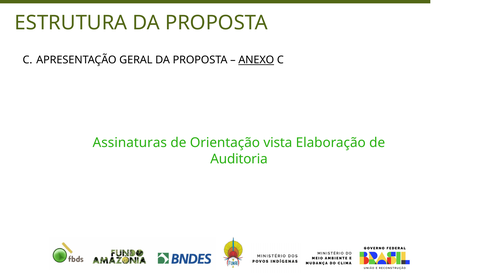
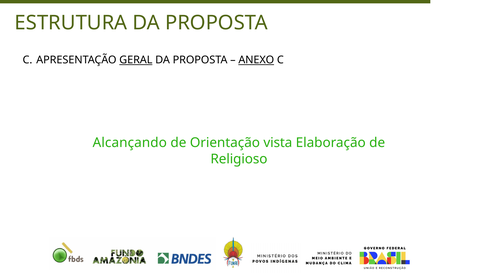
GERAL underline: none -> present
Assinaturas: Assinaturas -> Alcançando
Auditoria: Auditoria -> Religioso
